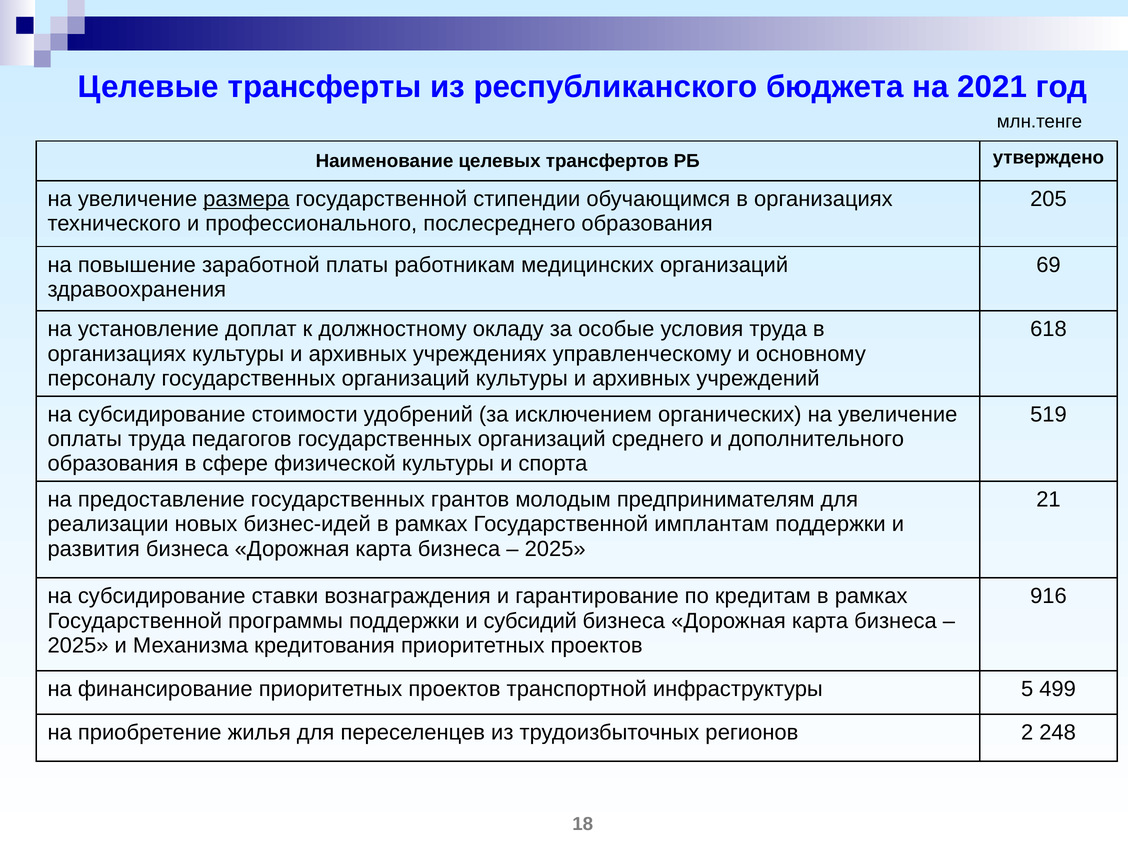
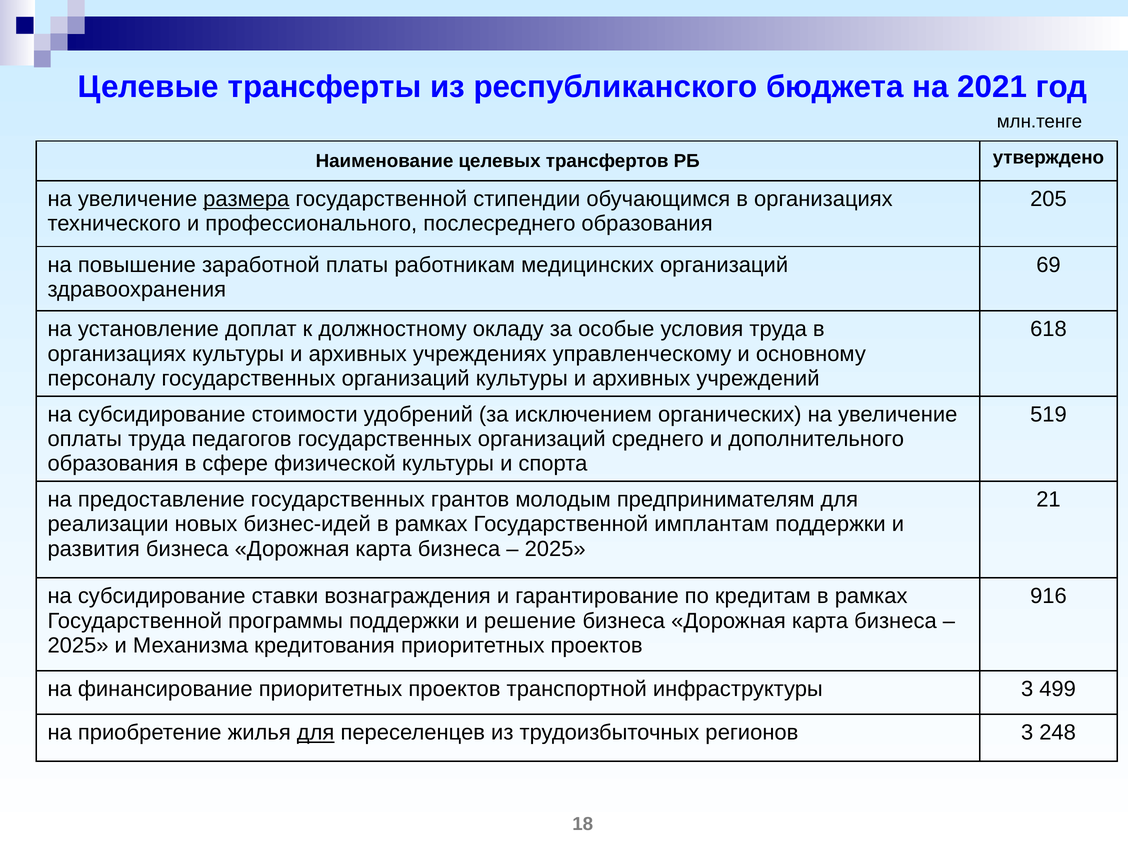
субсидий: субсидий -> решение
инфраструктуры 5: 5 -> 3
для at (316, 733) underline: none -> present
регионов 2: 2 -> 3
